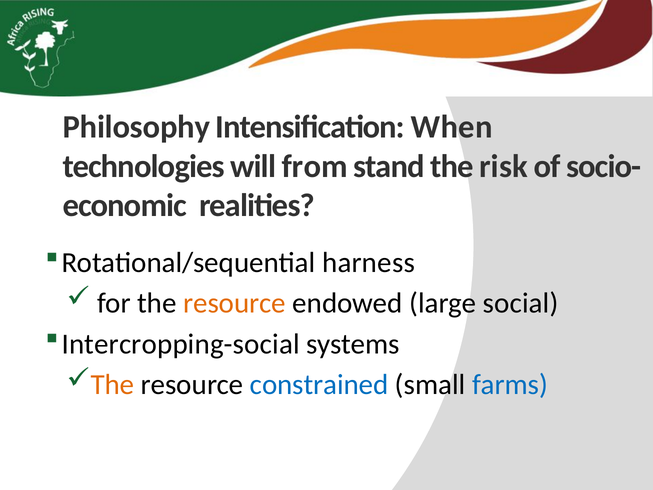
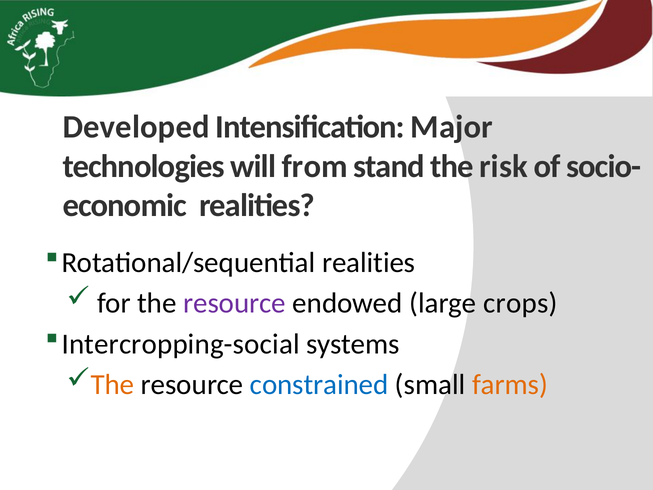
Philosophy: Philosophy -> Developed
When: When -> Major
Rotational/sequential harness: harness -> realities
resource at (235, 303) colour: orange -> purple
social: social -> crops
farms colour: blue -> orange
